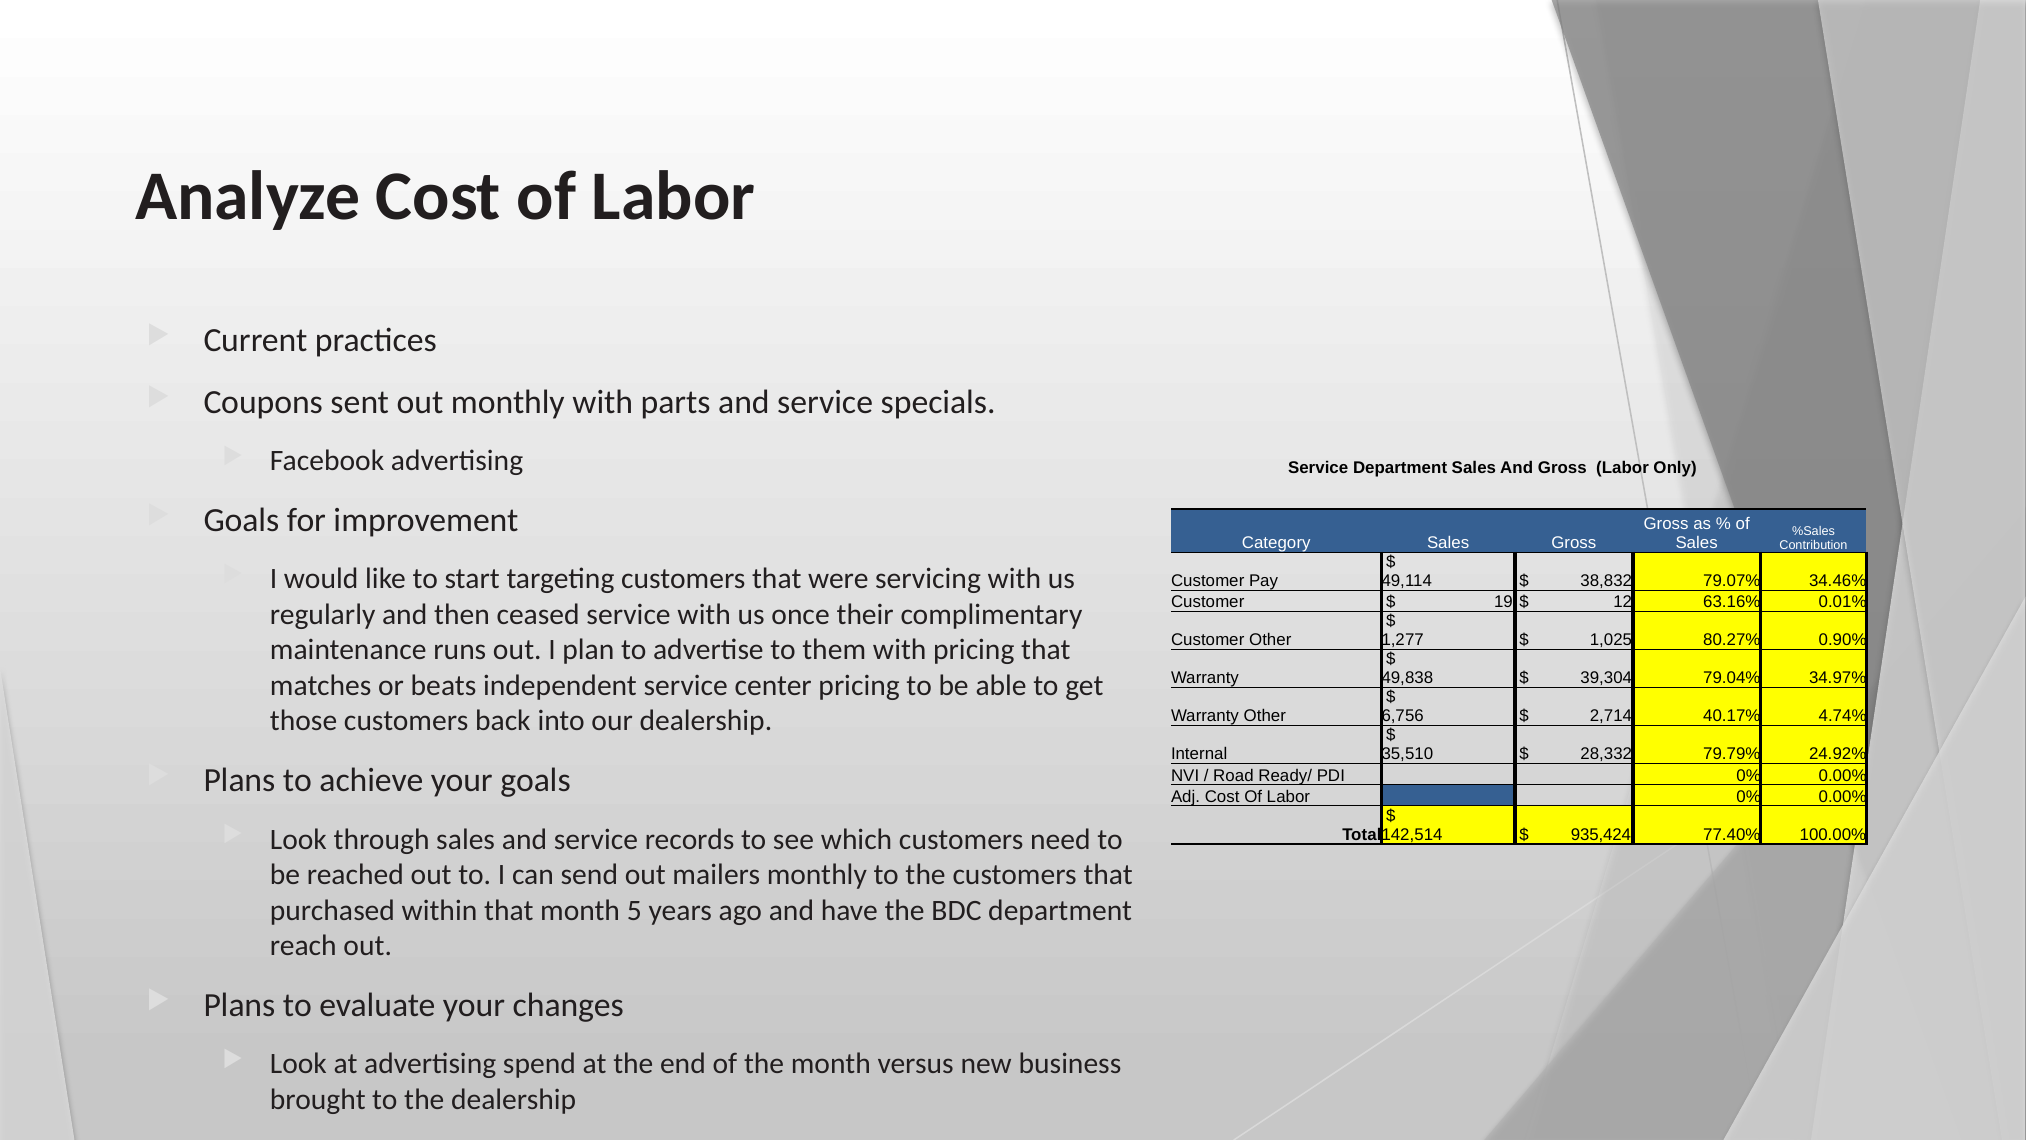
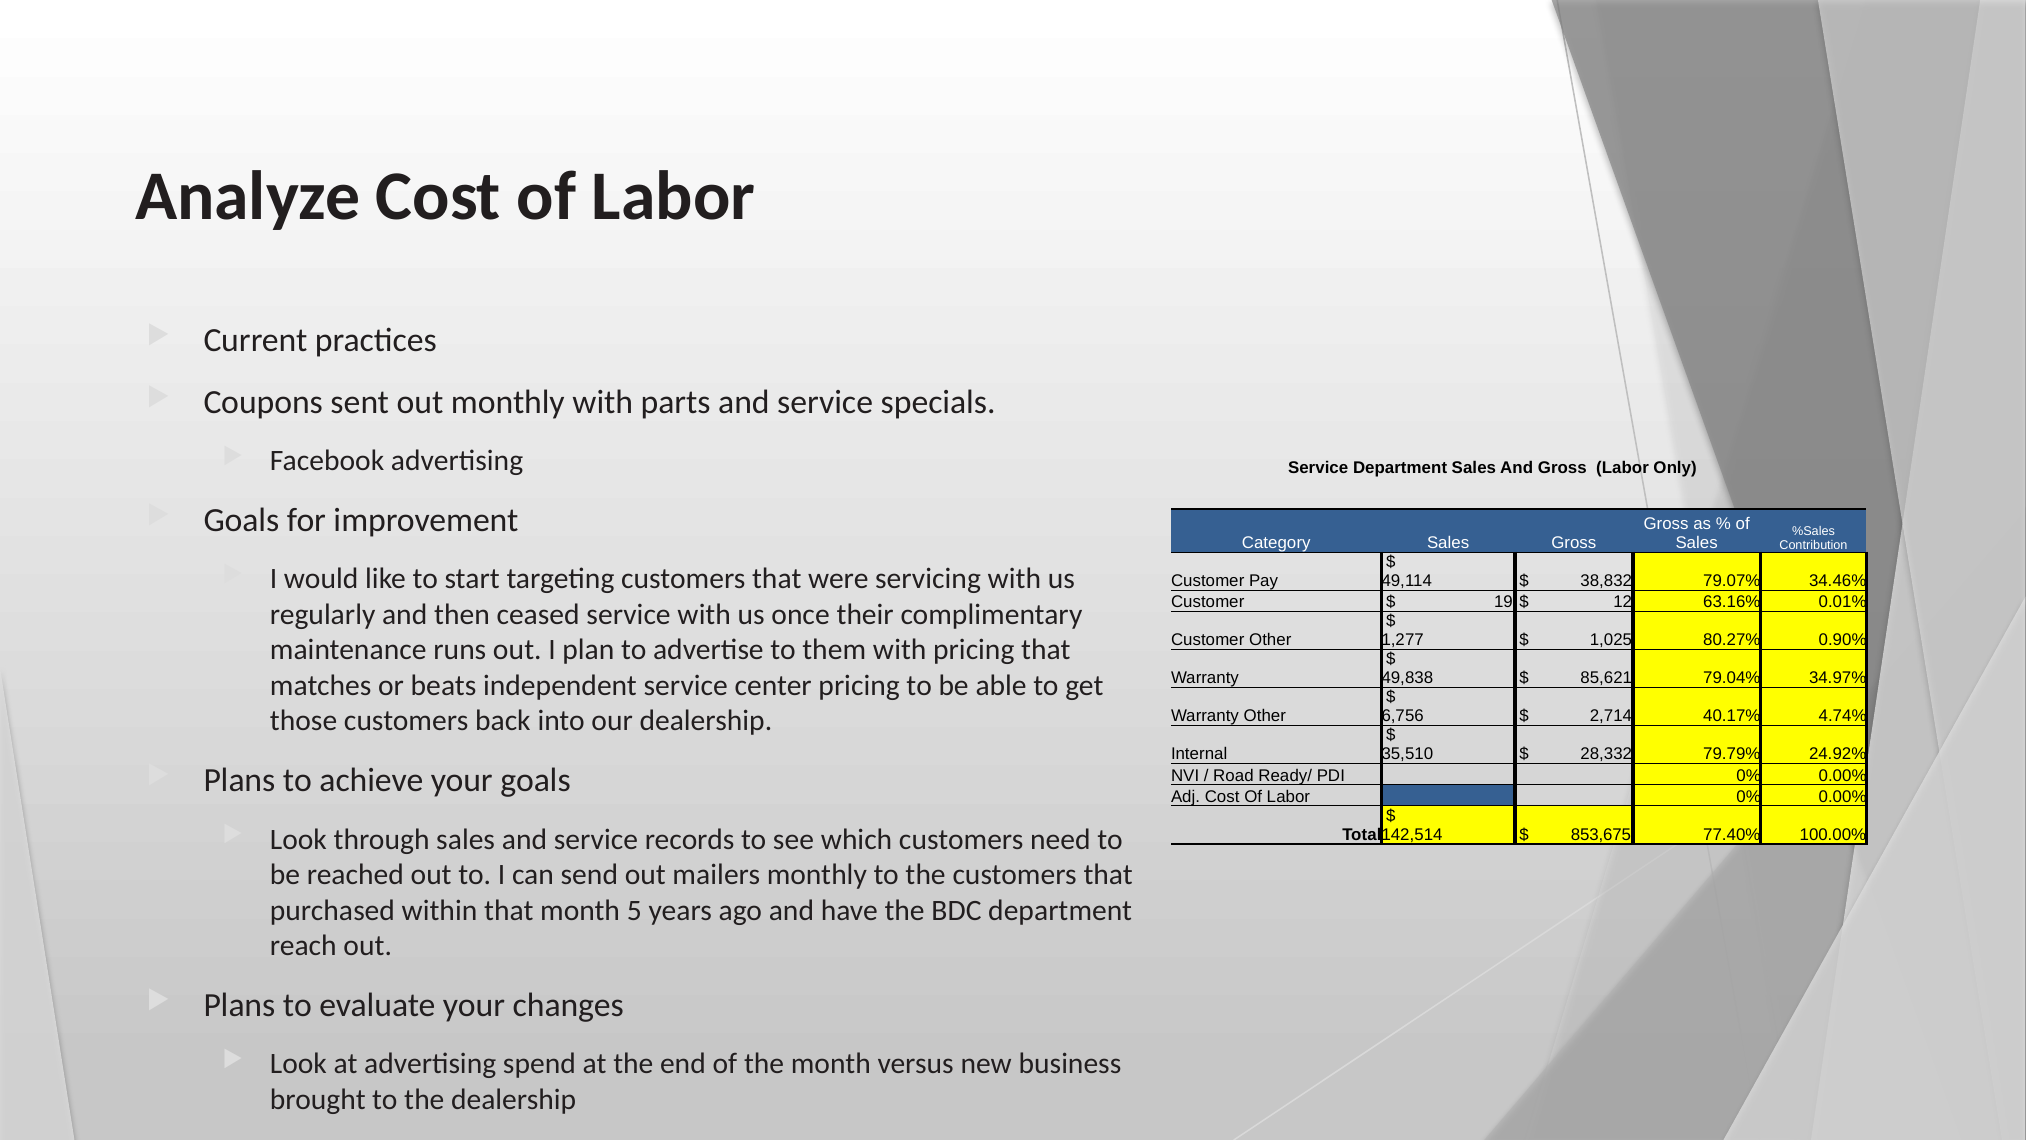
39,304: 39,304 -> 85,621
935,424: 935,424 -> 853,675
